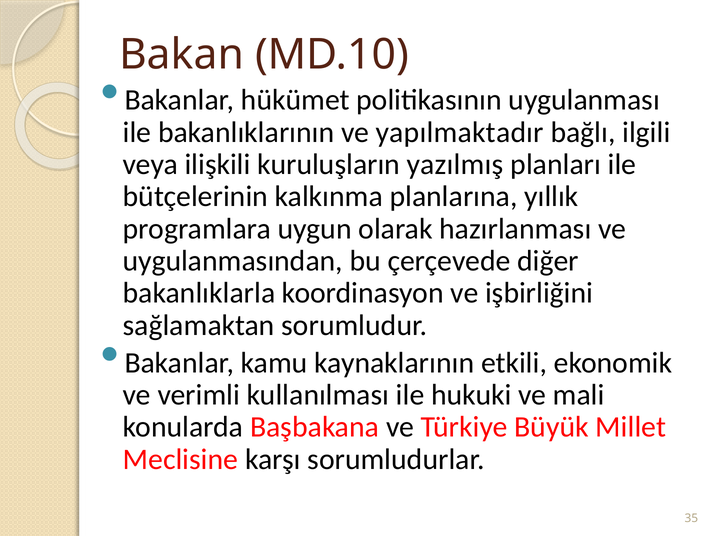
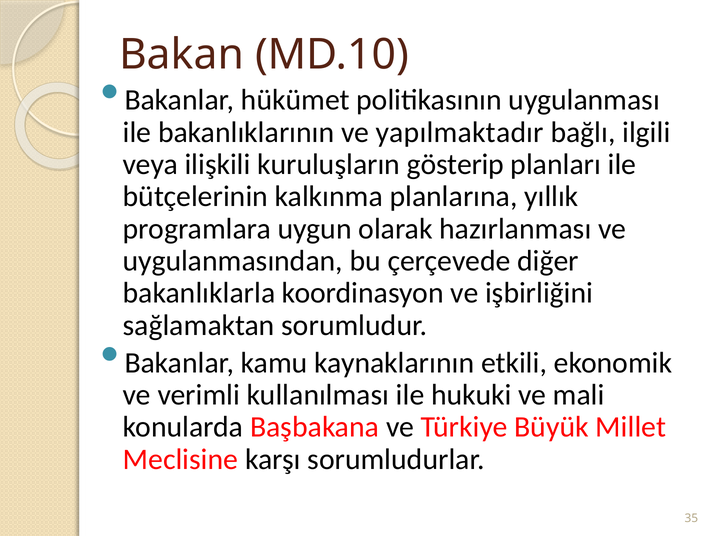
yazılmış: yazılmış -> gösterip
